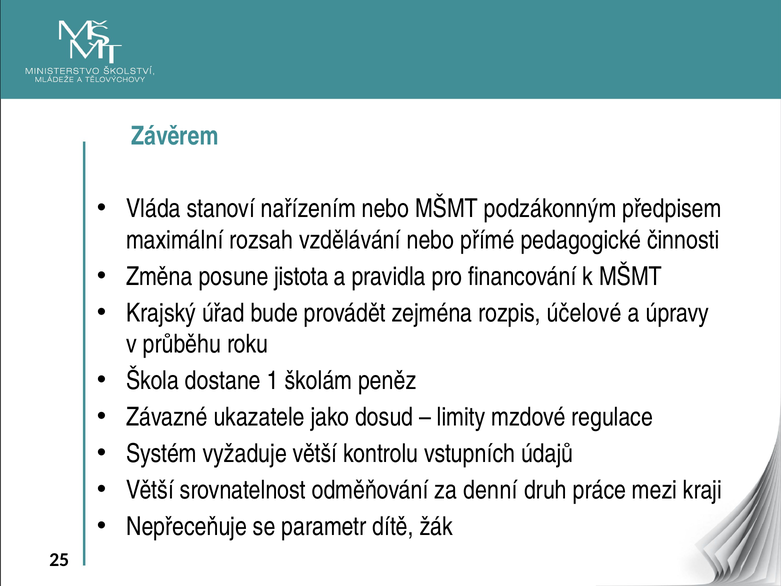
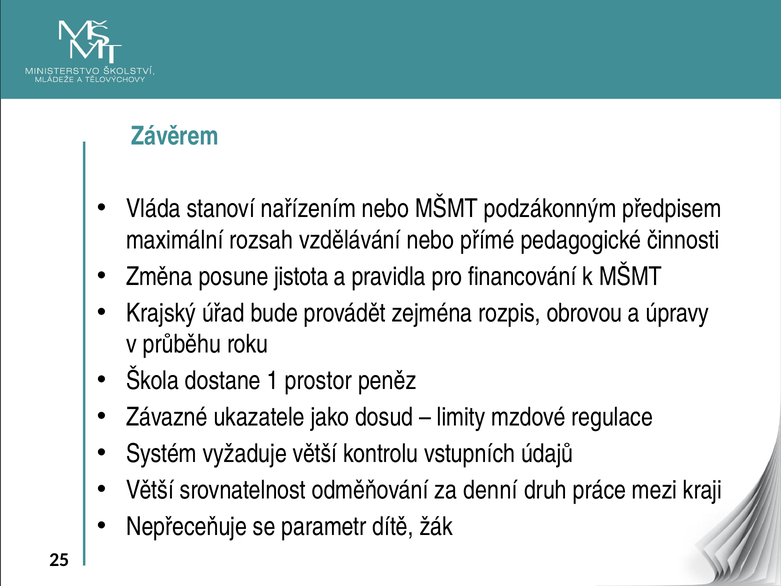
účelové: účelové -> obrovou
školám: školám -> prostor
